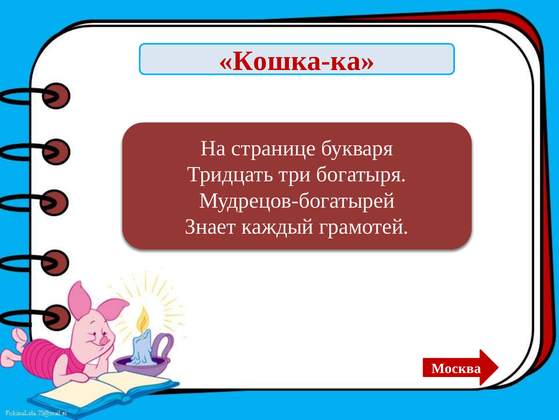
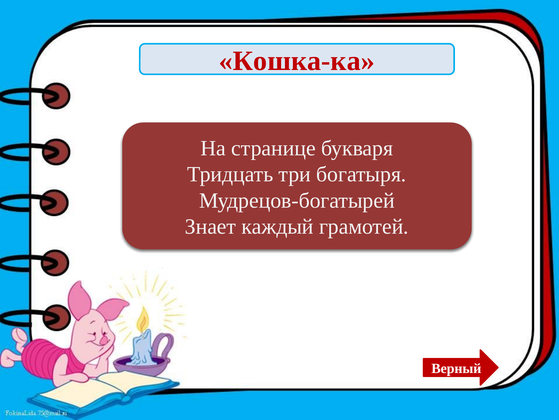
Москва: Москва -> Верный
